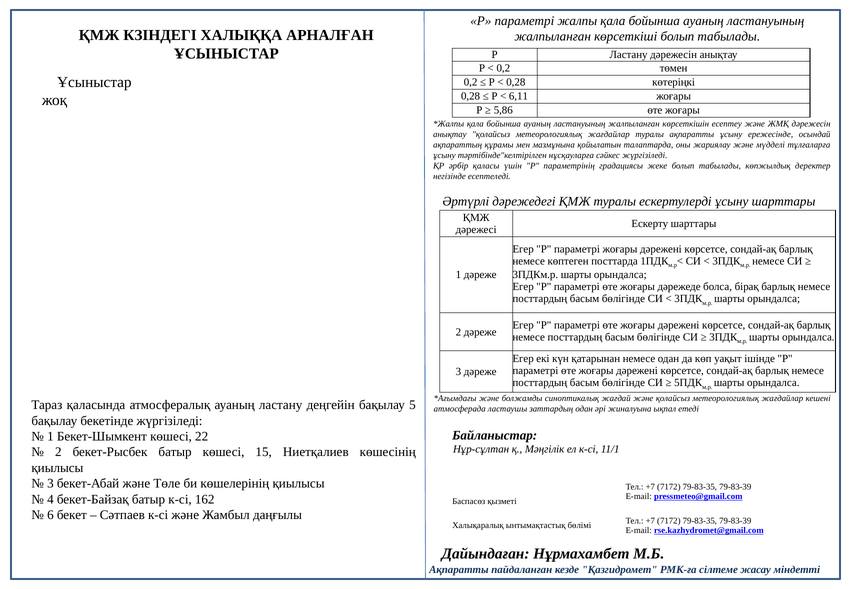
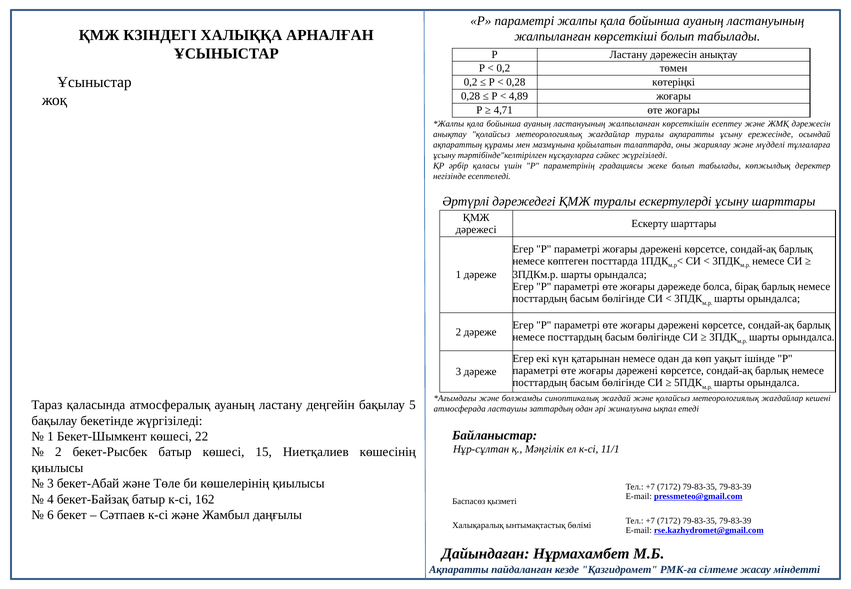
6,11: 6,11 -> 4,89
5,86: 5,86 -> 4,71
